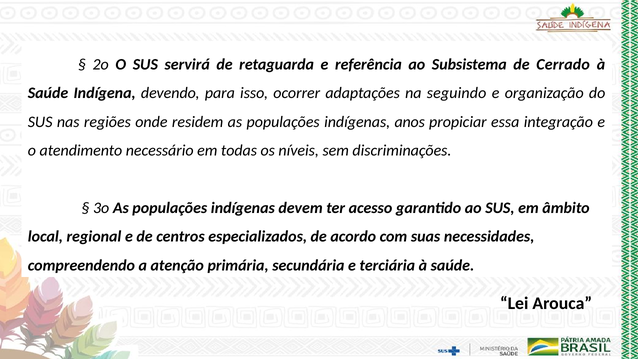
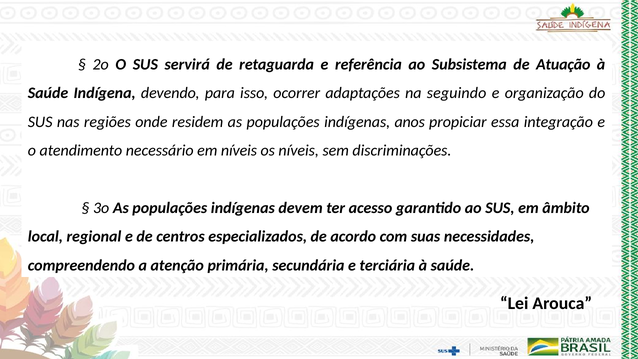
Cerrado: Cerrado -> Atuação
em todas: todas -> níveis
